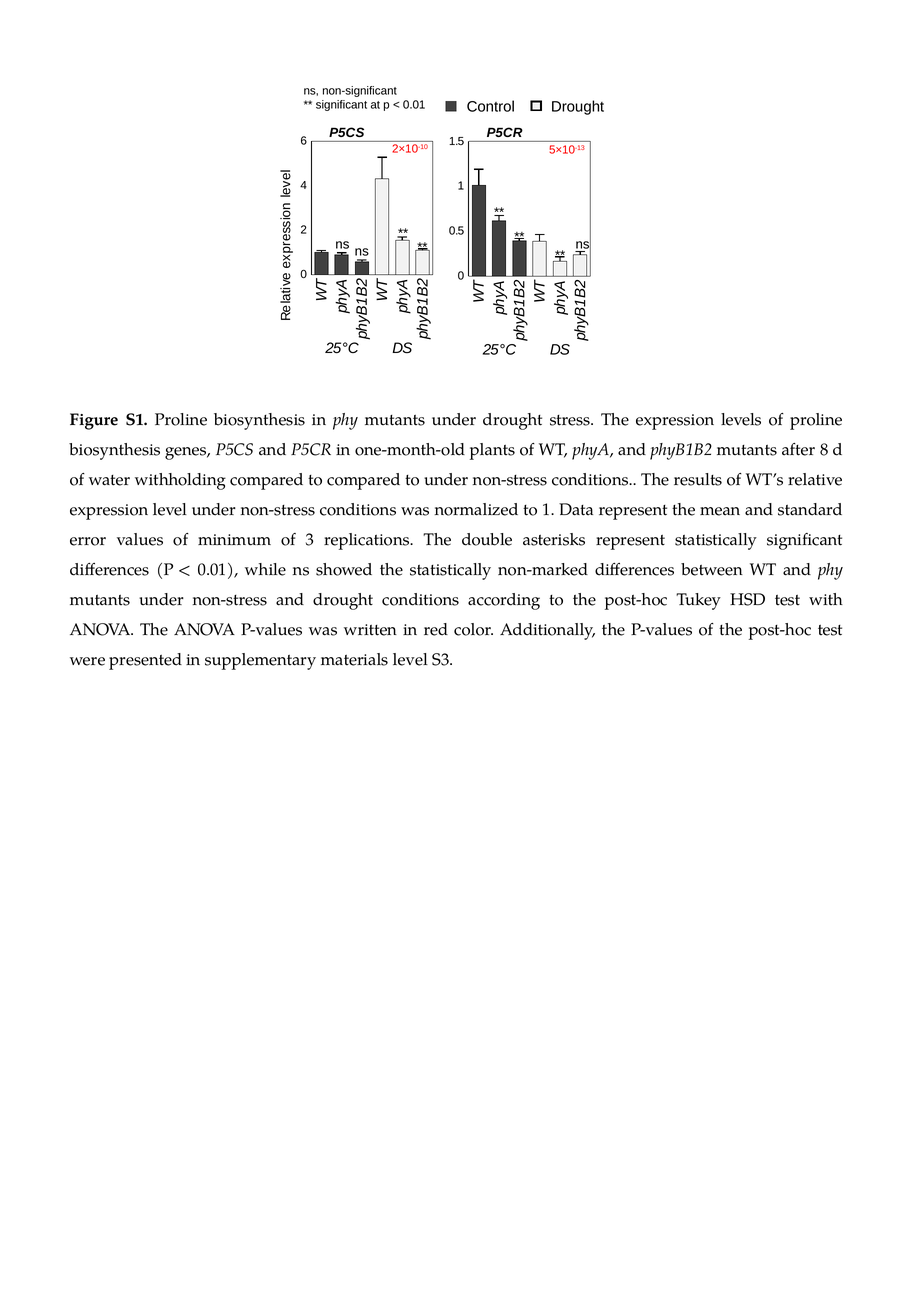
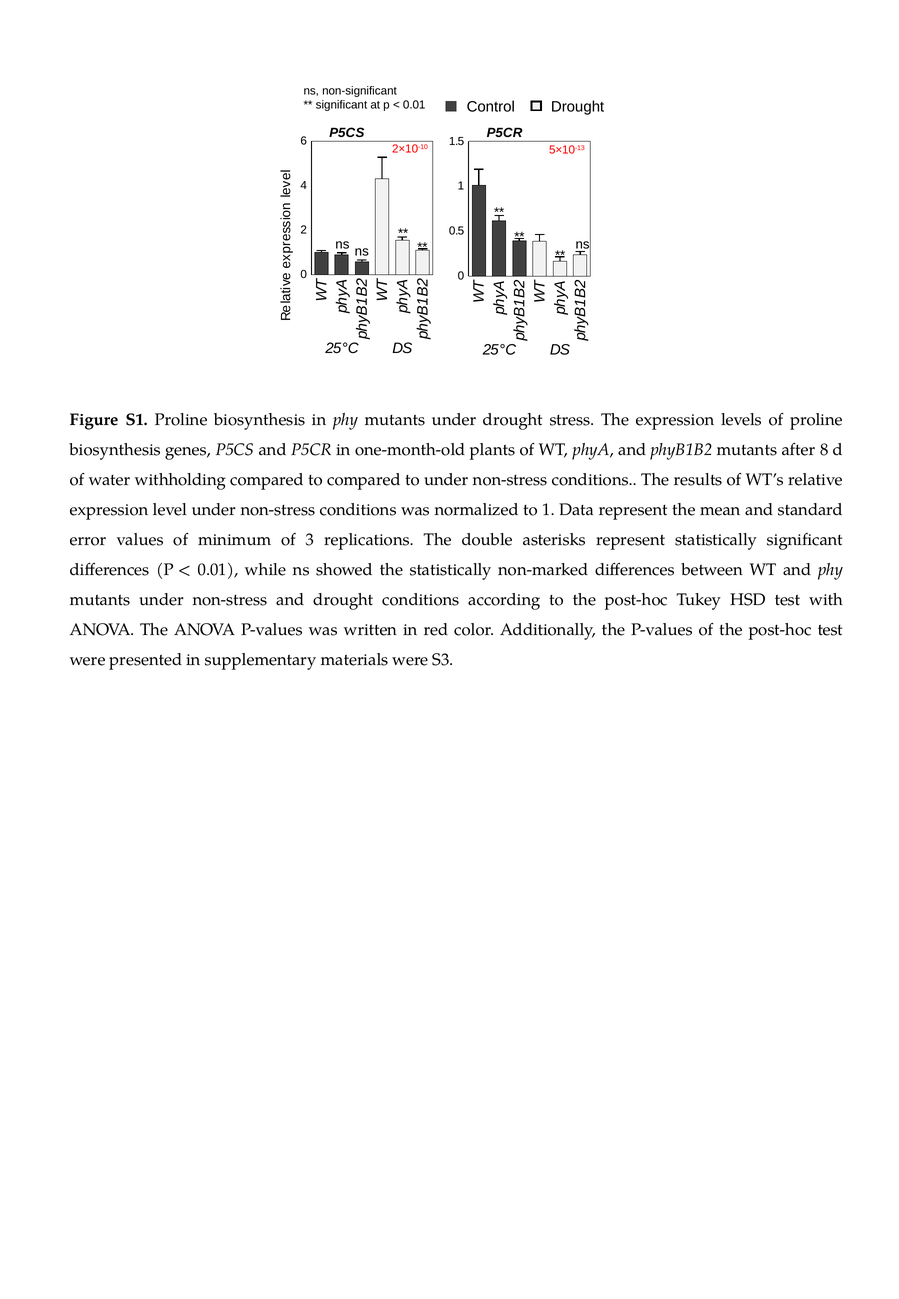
materials level: level -> were
